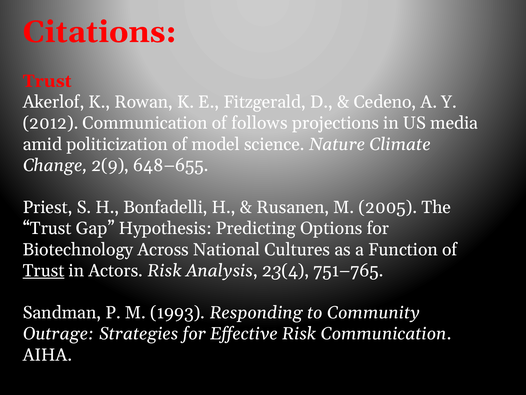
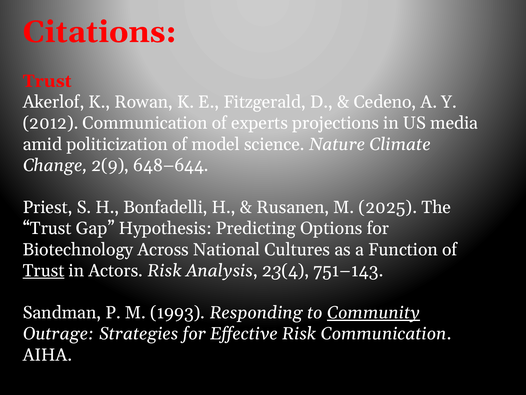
follows: follows -> experts
648–655: 648–655 -> 648–644
2005: 2005 -> 2025
751–765: 751–765 -> 751–143
Community underline: none -> present
